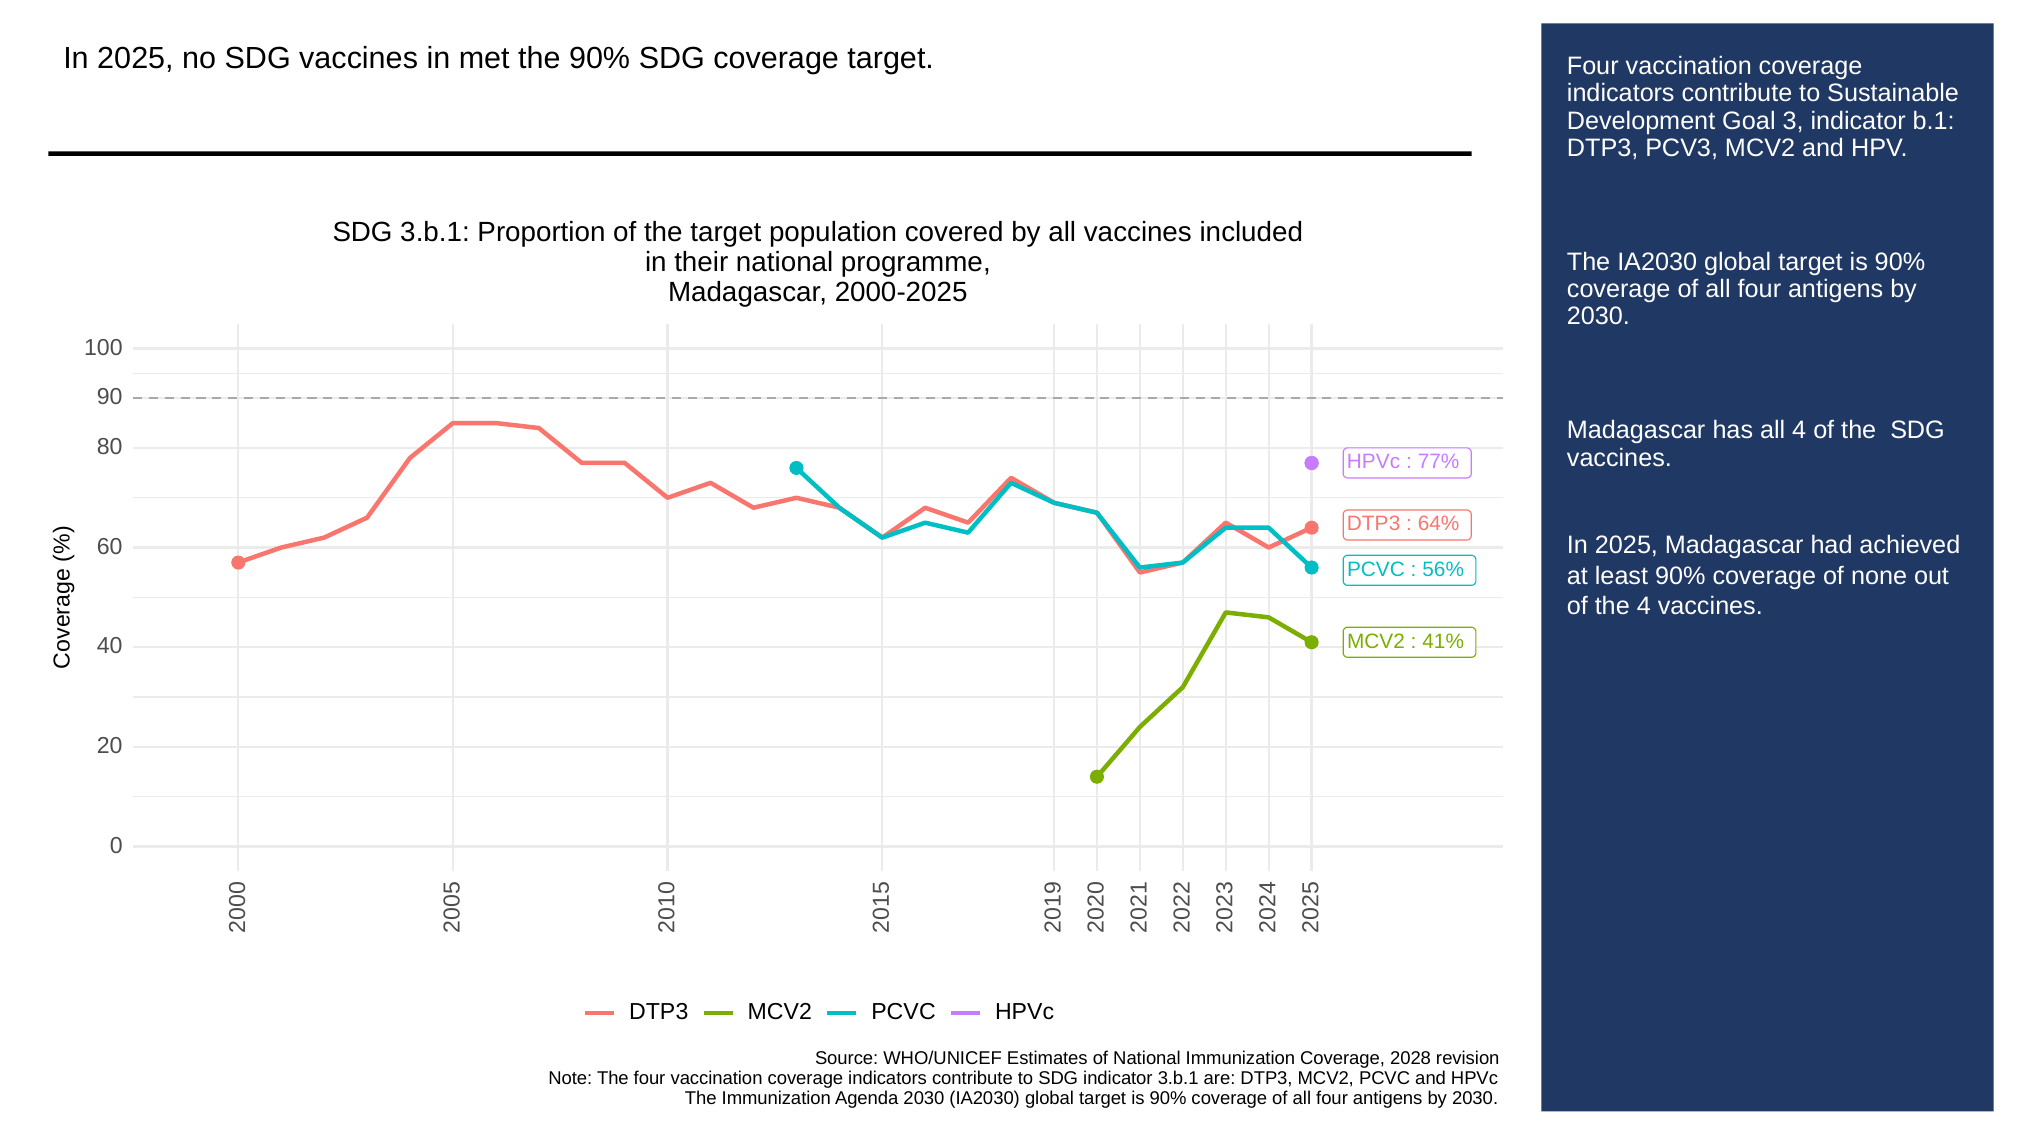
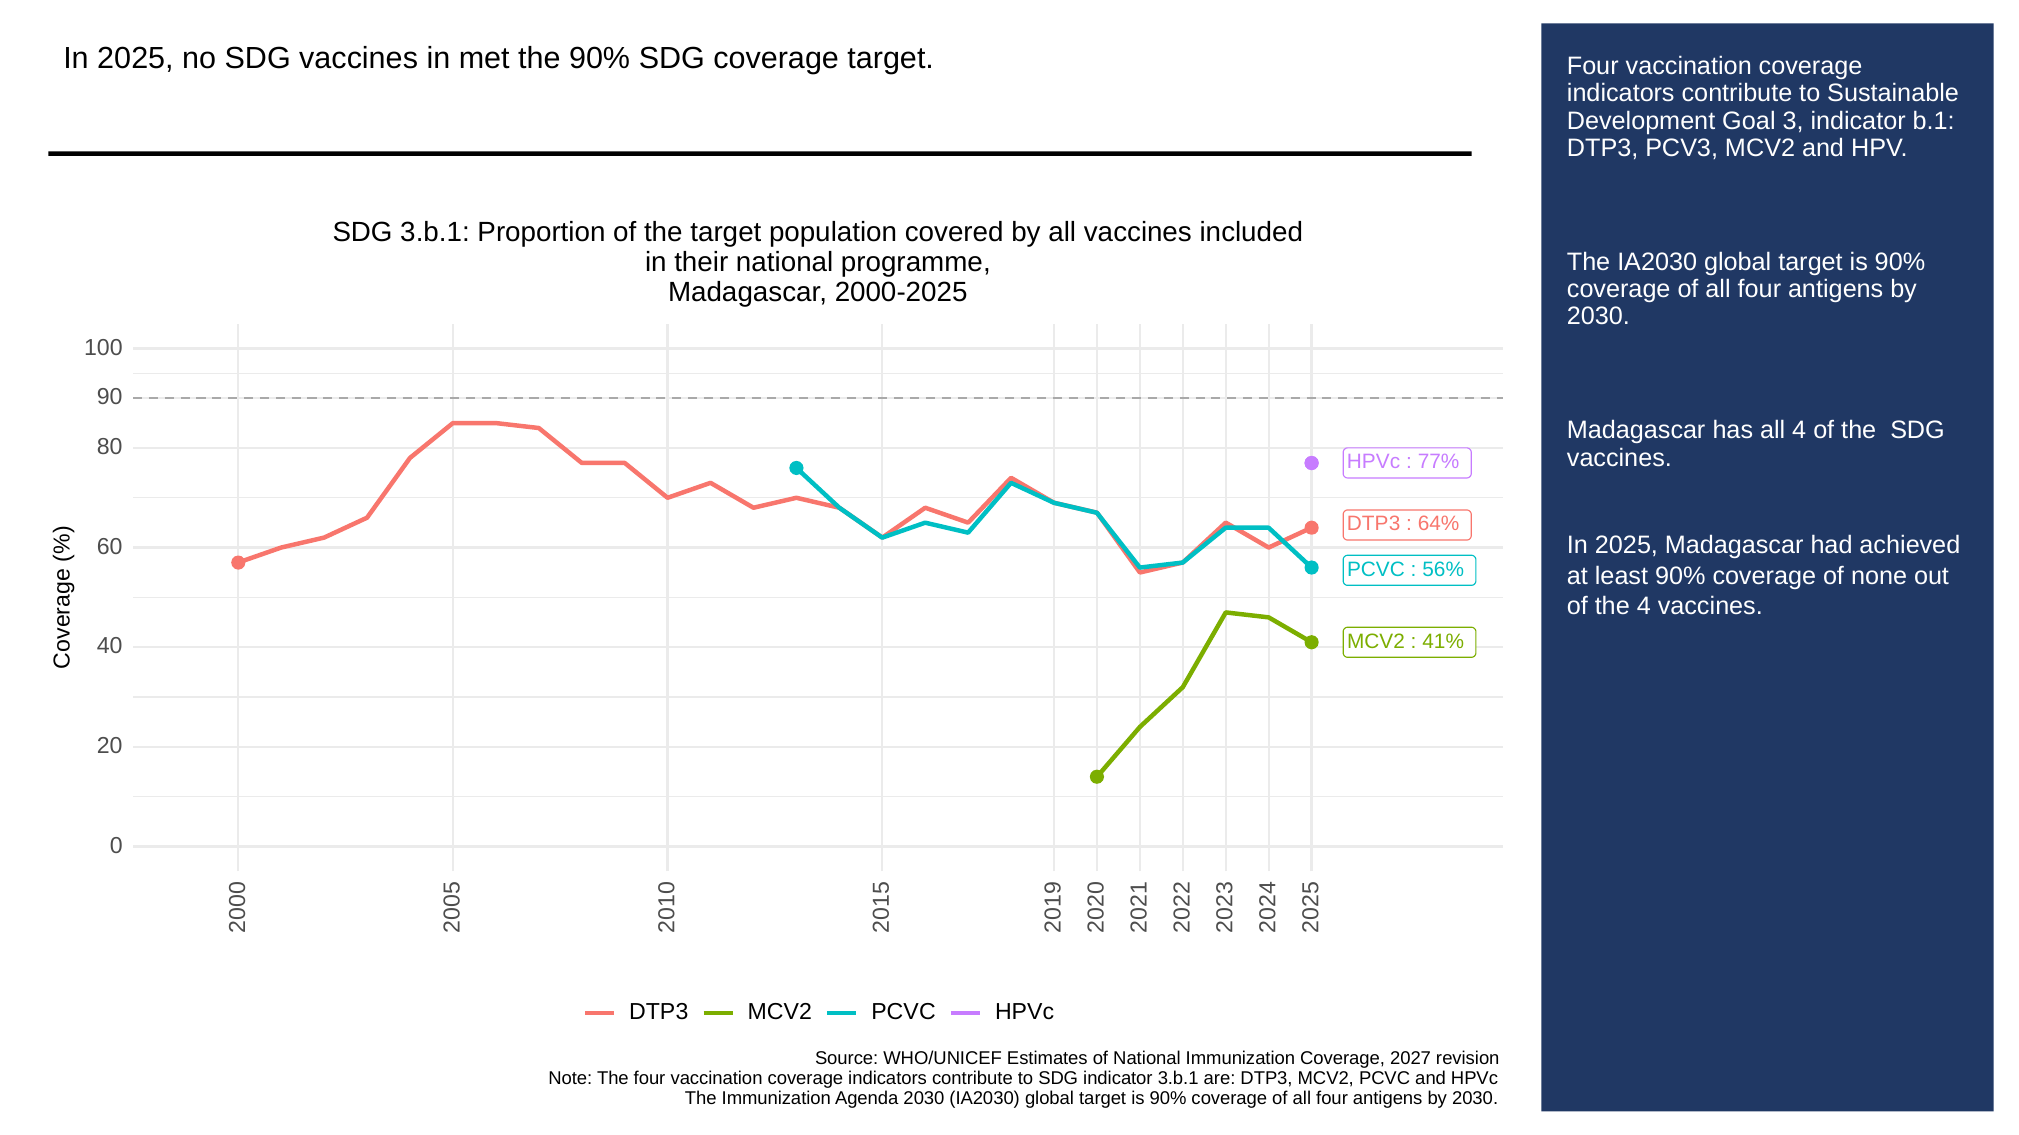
2028: 2028 -> 2027
